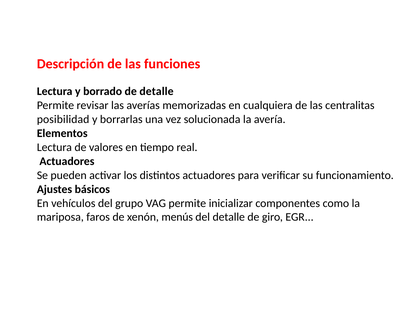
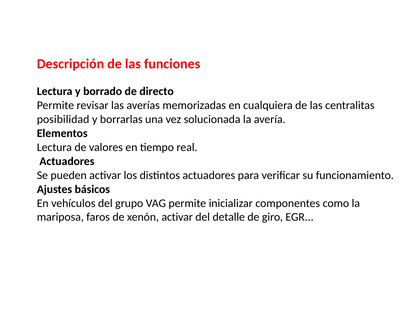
de detalle: detalle -> directo
xenón menús: menús -> activar
